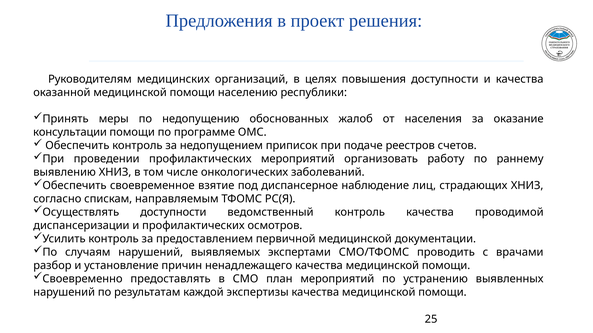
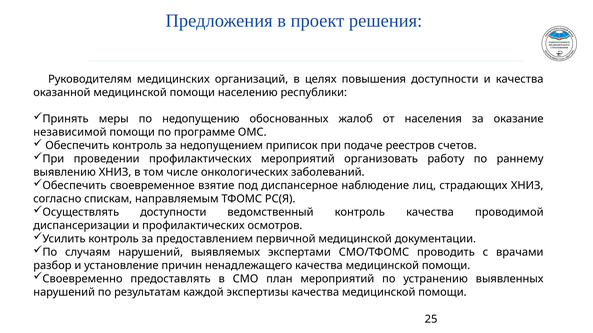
консультации: консультации -> независимой
